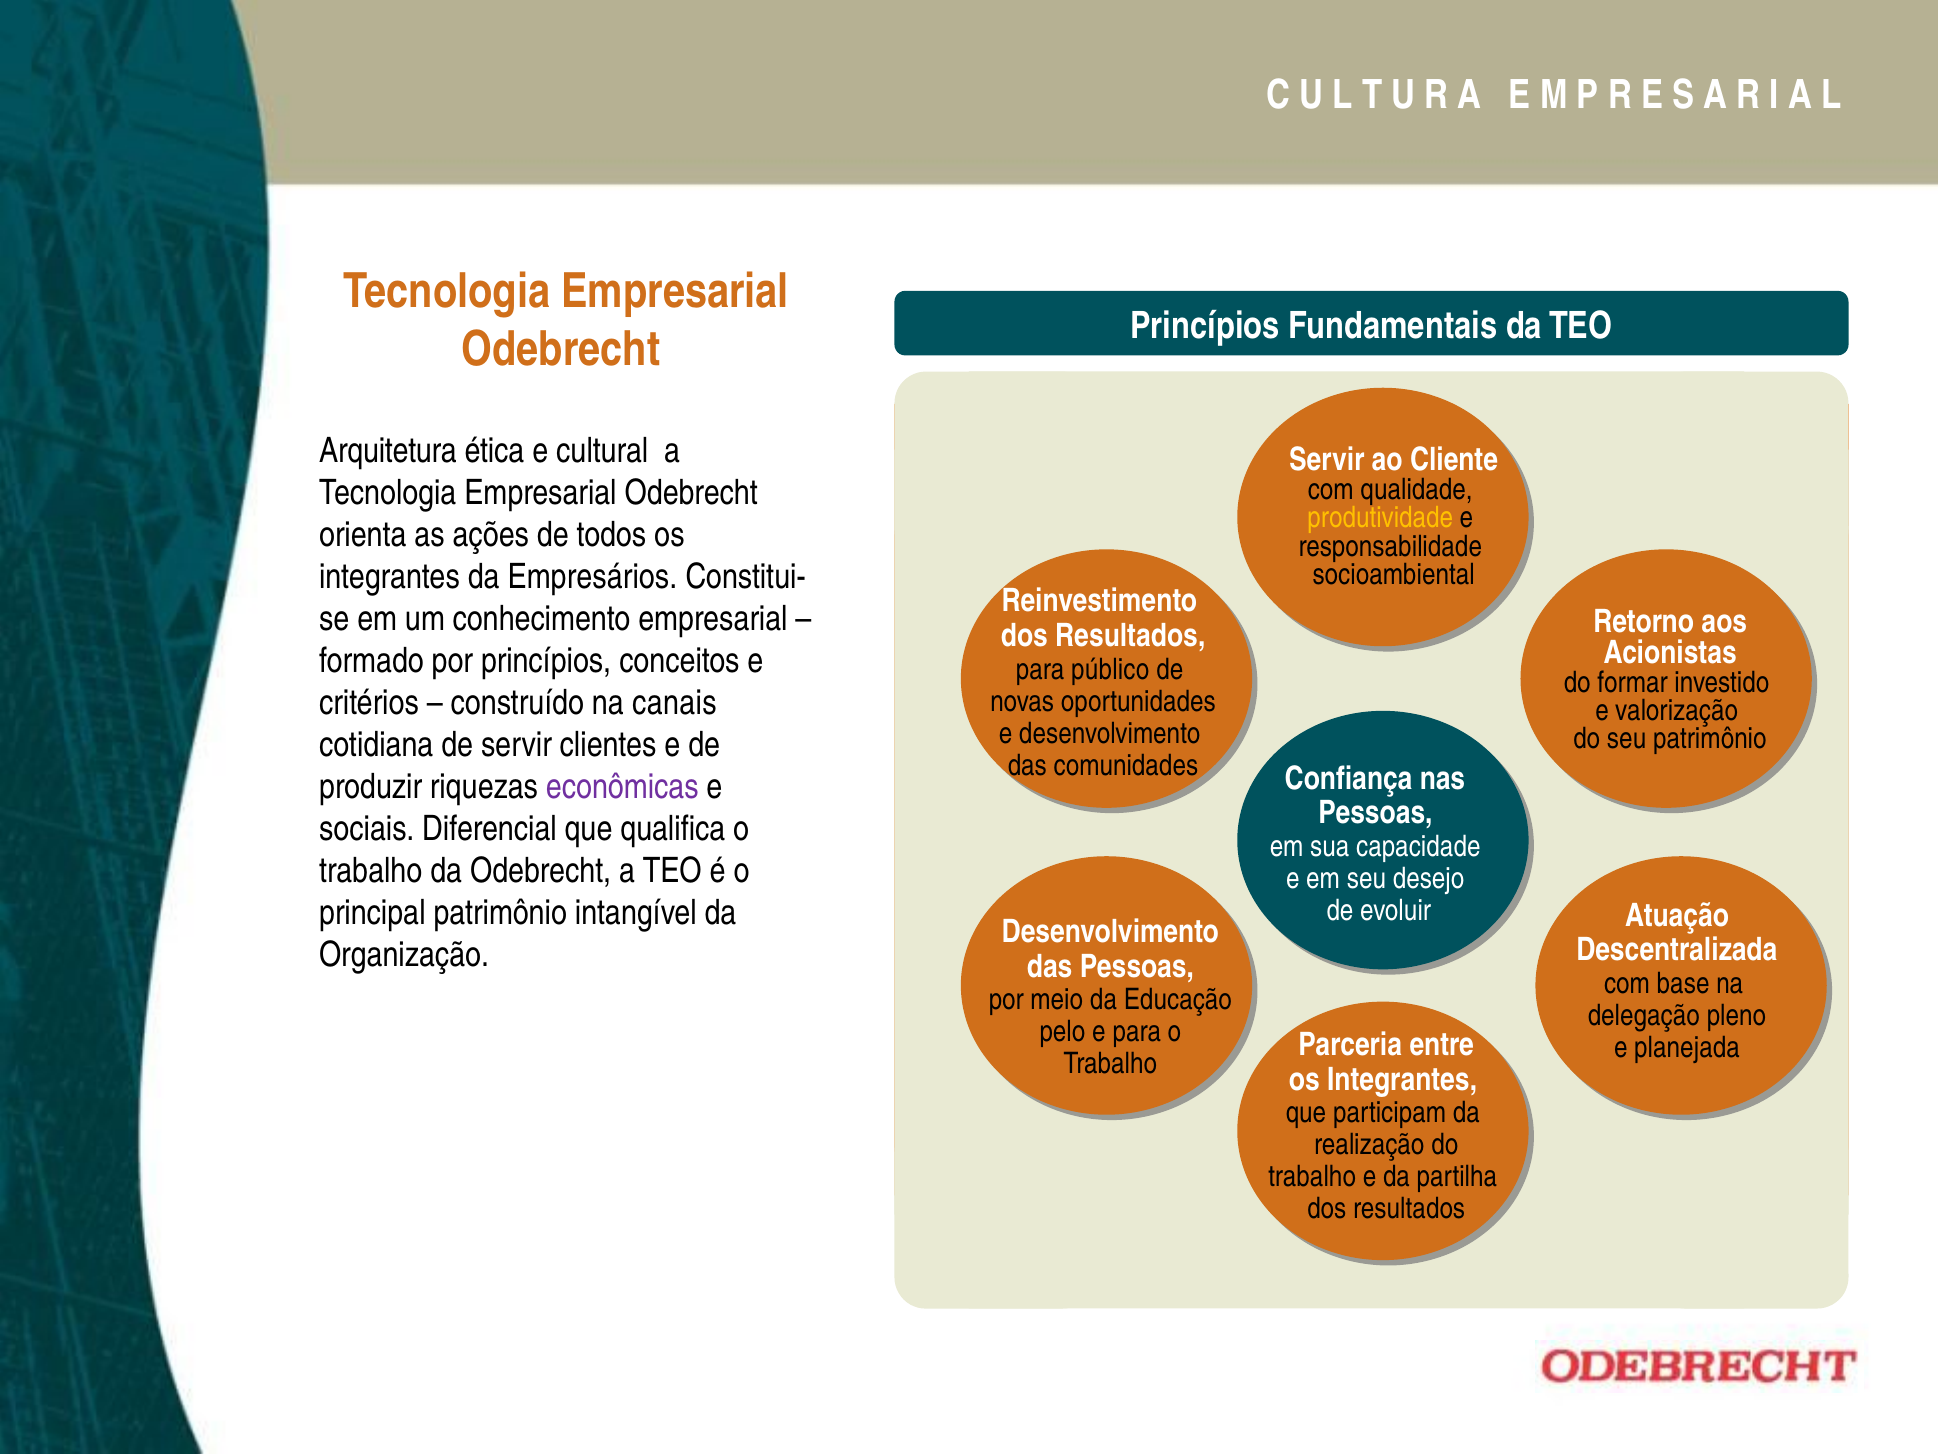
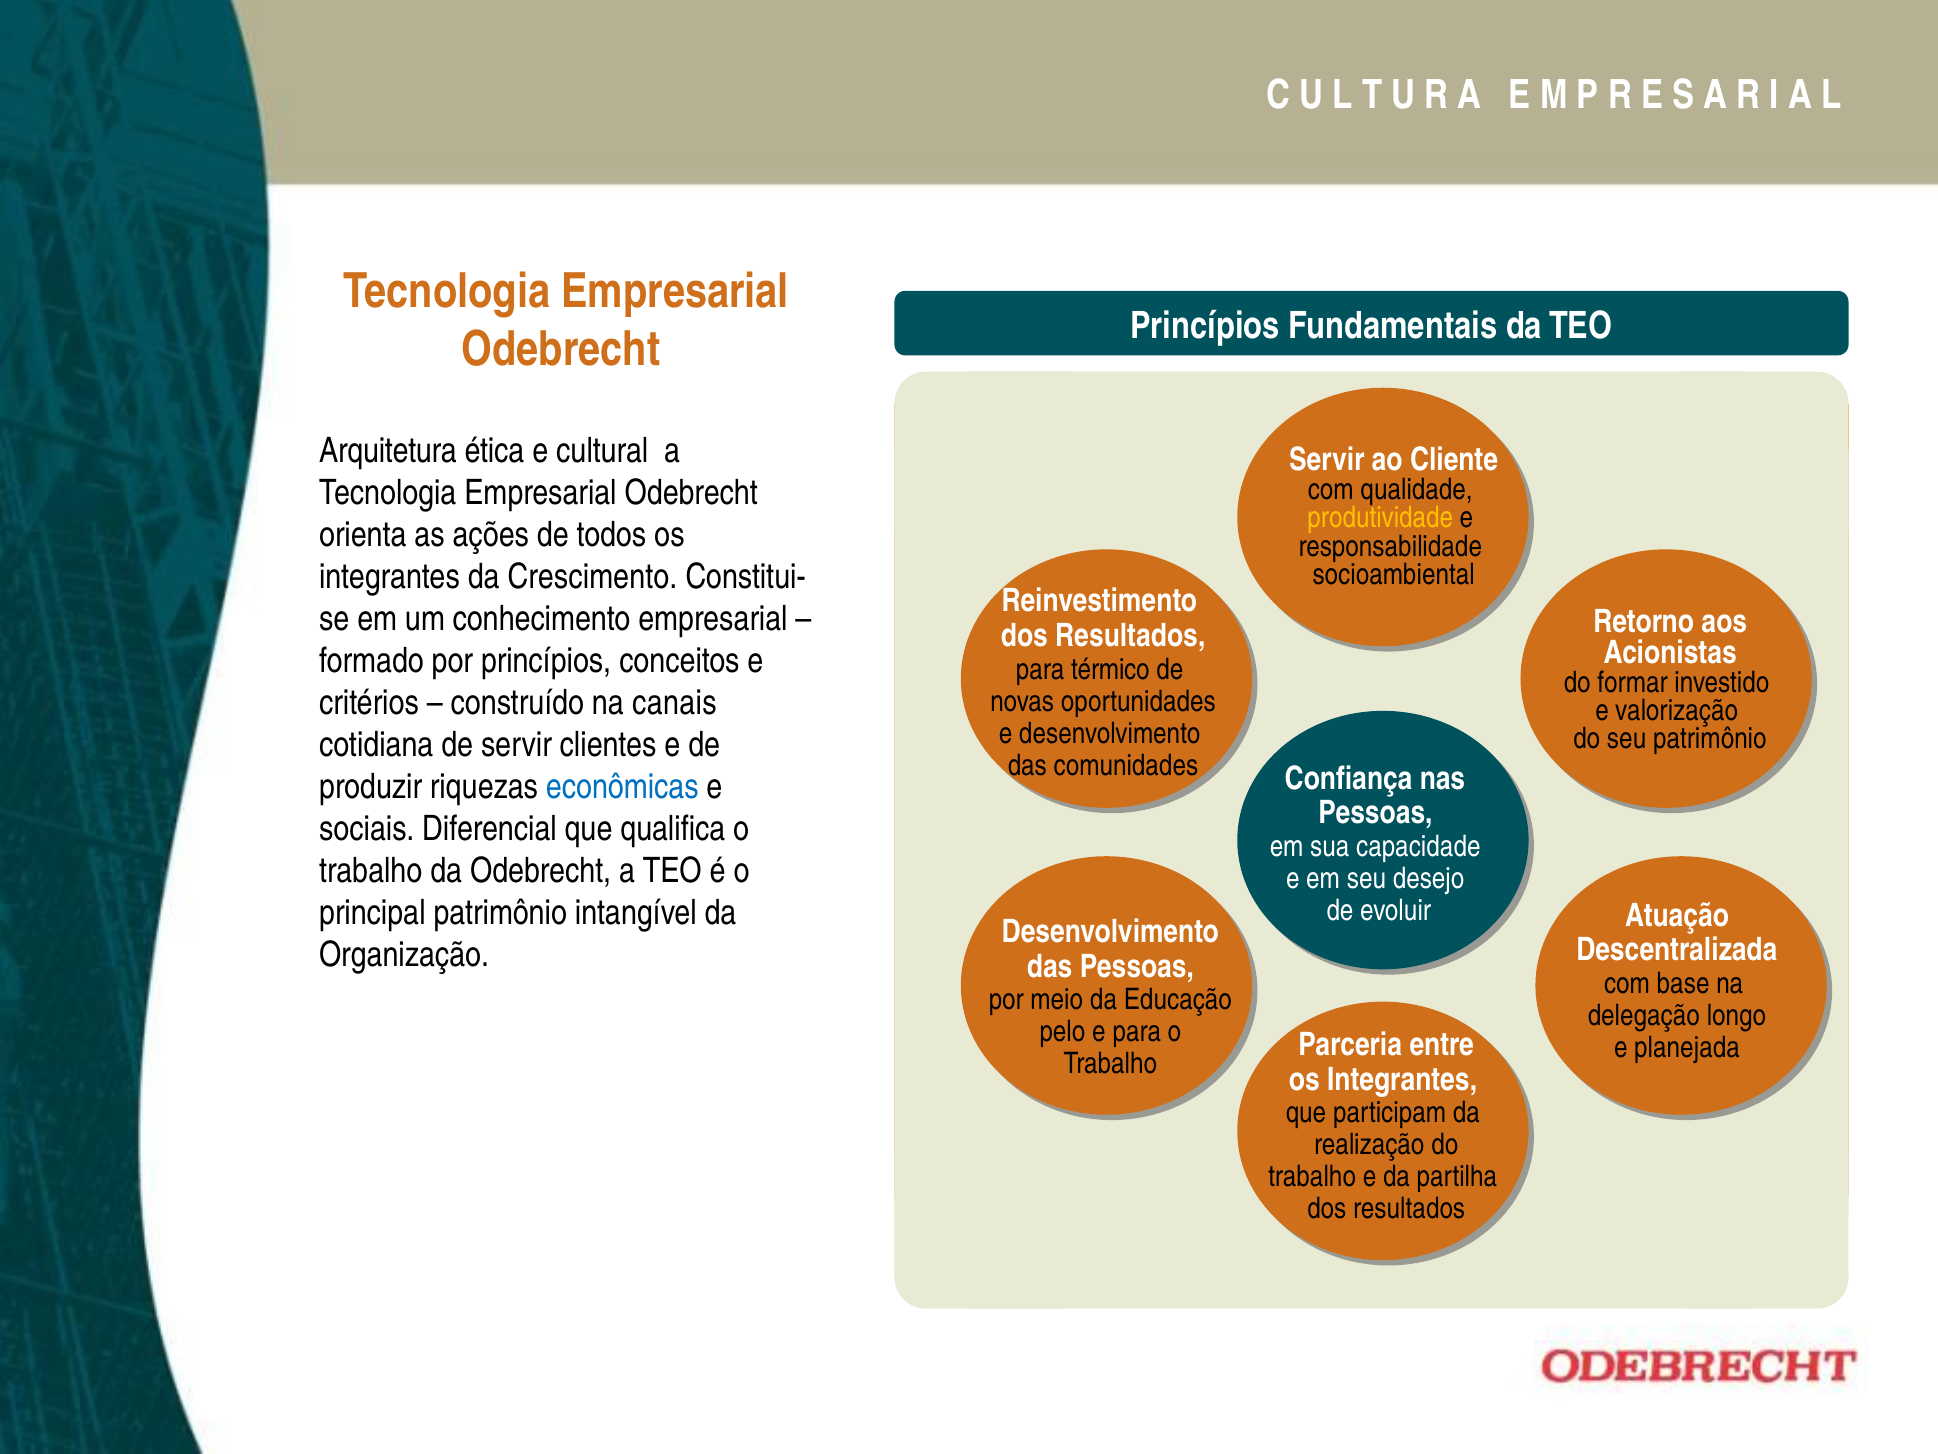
Empresários: Empresários -> Crescimento
público: público -> térmico
econômicas colour: purple -> blue
pleno: pleno -> longo
